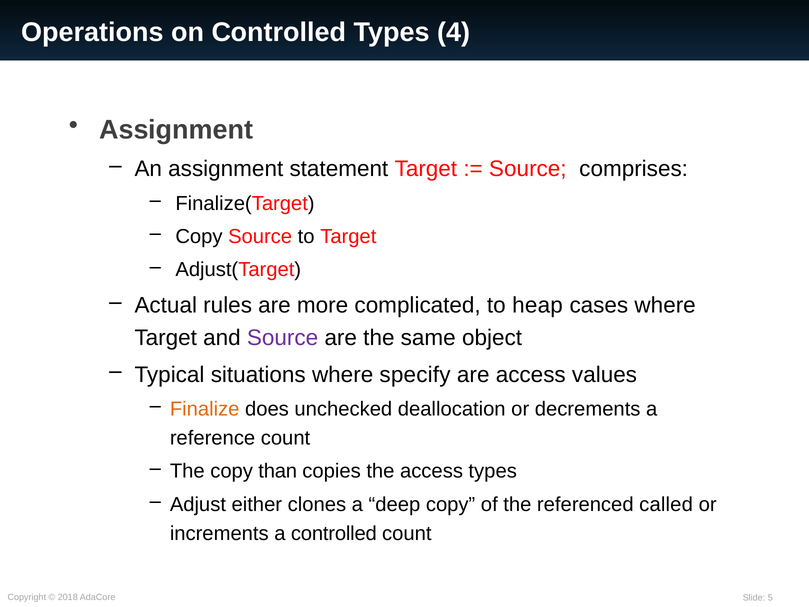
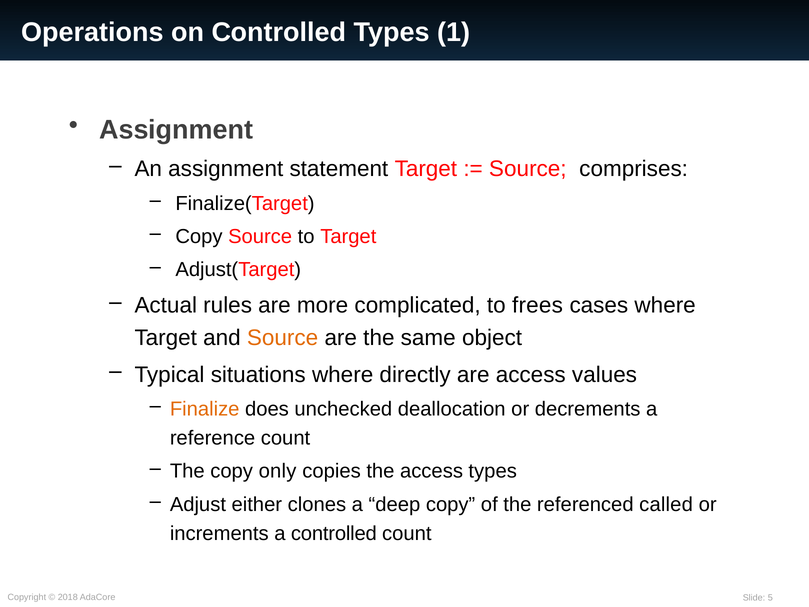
4: 4 -> 1
heap: heap -> frees
Source at (283, 338) colour: purple -> orange
specify: specify -> directly
than: than -> only
